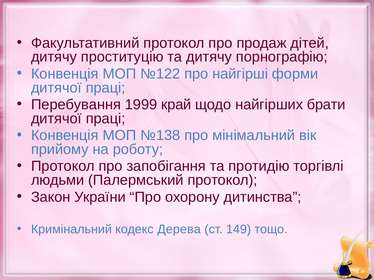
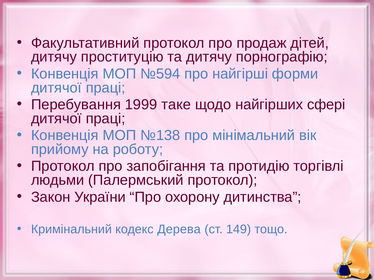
№122: №122 -> №594
край: край -> таке
брати: брати -> сфері
